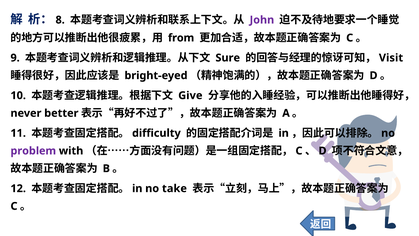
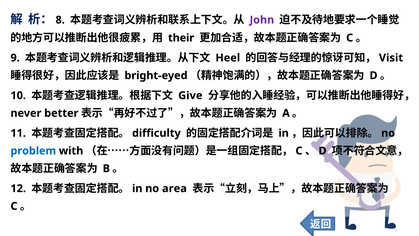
from: from -> their
Sure: Sure -> Heel
problem colour: purple -> blue
take: take -> area
